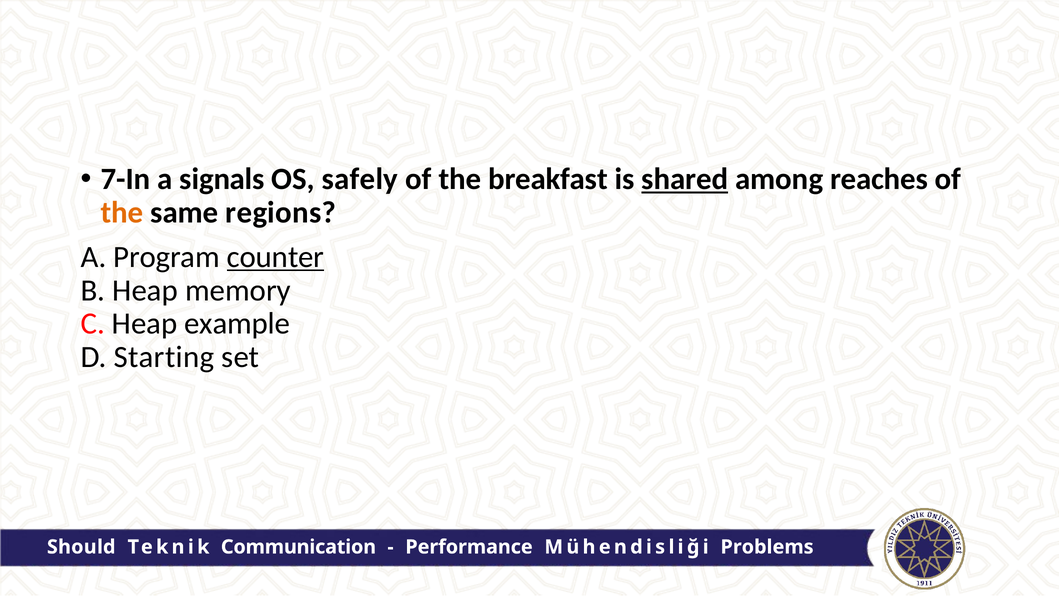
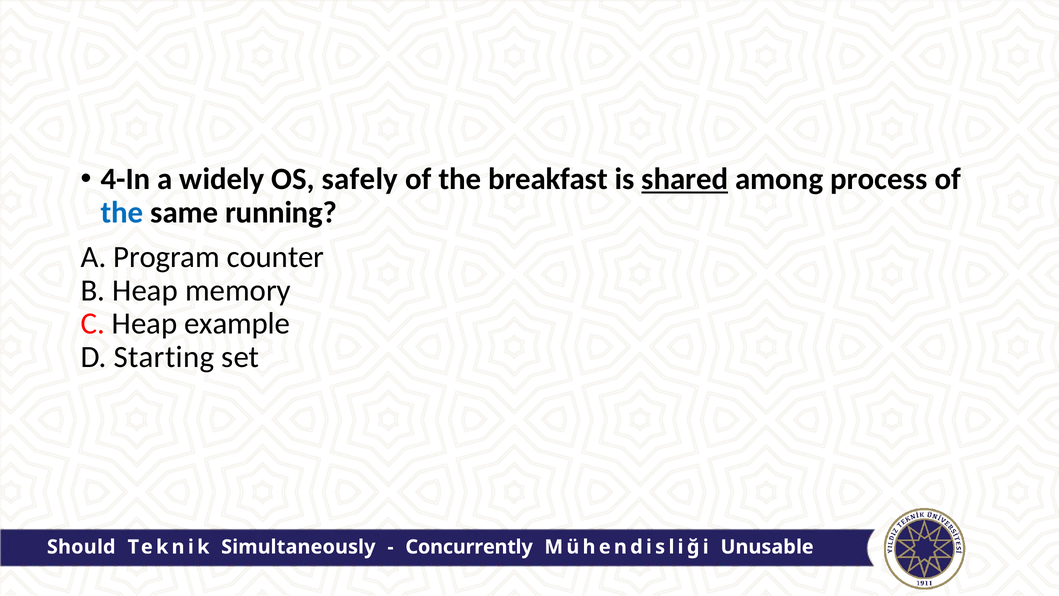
7-In: 7-In -> 4-In
signals: signals -> widely
reaches: reaches -> process
the at (122, 212) colour: orange -> blue
regions: regions -> running
counter underline: present -> none
Communication: Communication -> Simultaneously
Performance: Performance -> Concurrently
Problems: Problems -> Unusable
